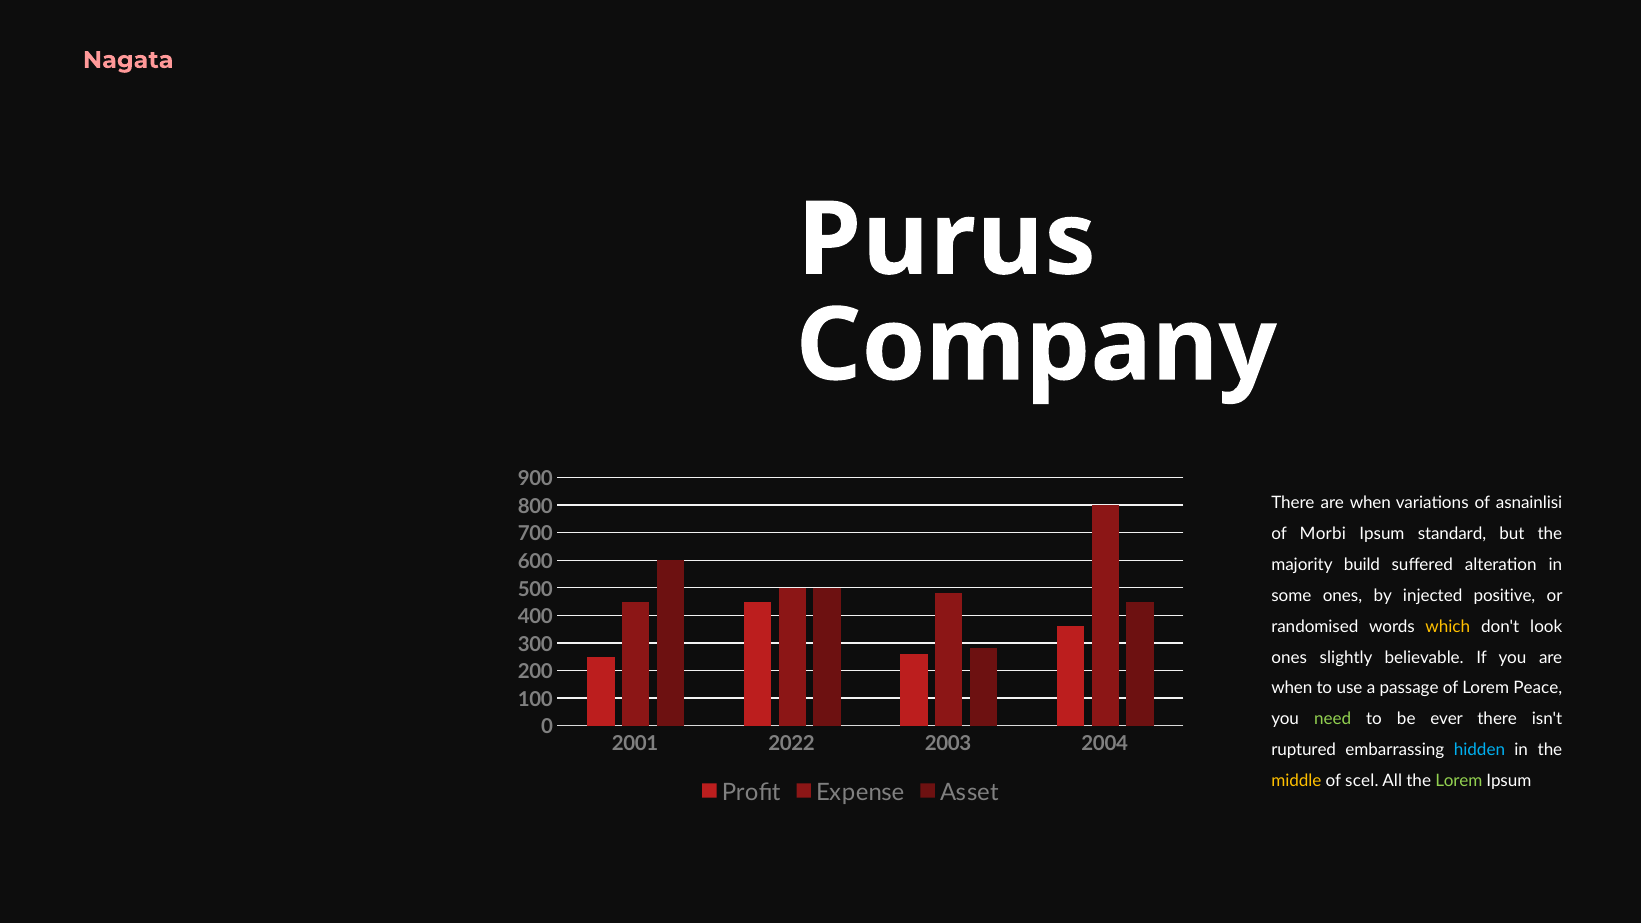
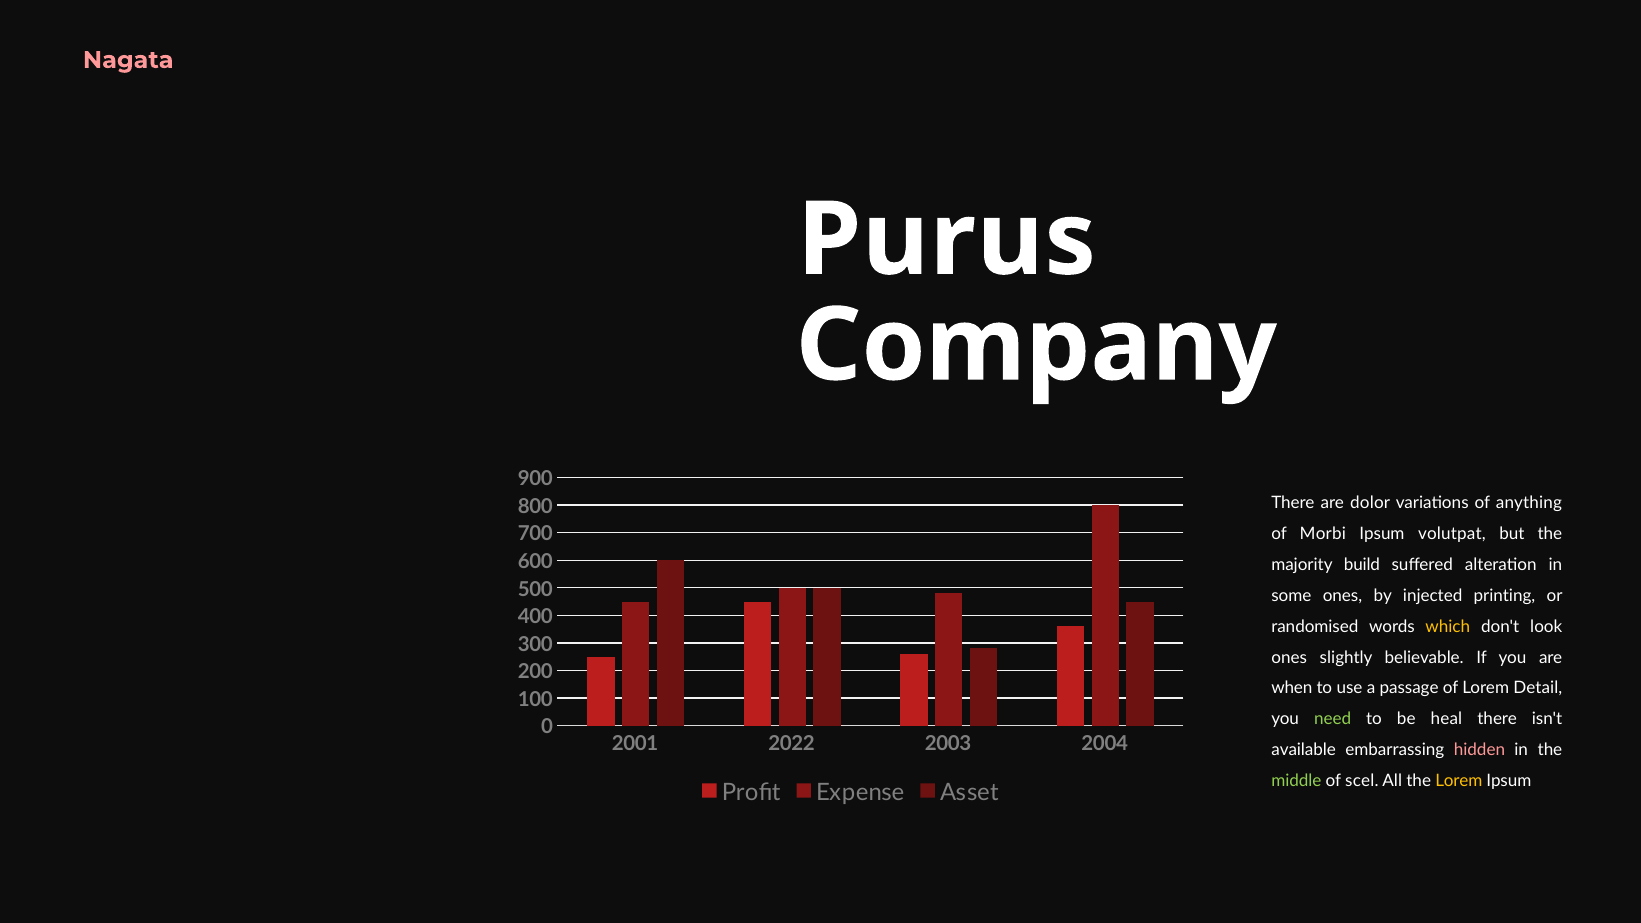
There are when: when -> dolor
asnainlisi: asnainlisi -> anything
standard: standard -> volutpat
positive: positive -> printing
Peace: Peace -> Detail
ever: ever -> heal
ruptured: ruptured -> available
hidden colour: light blue -> pink
middle colour: yellow -> light green
Lorem at (1459, 781) colour: light green -> yellow
